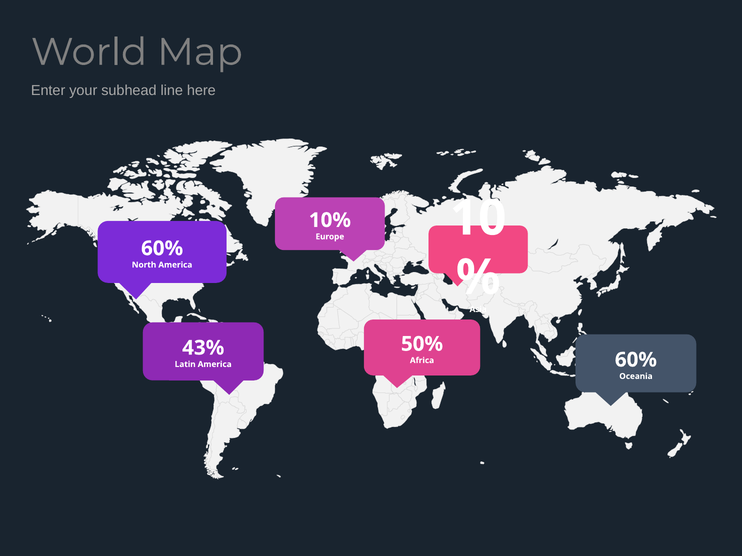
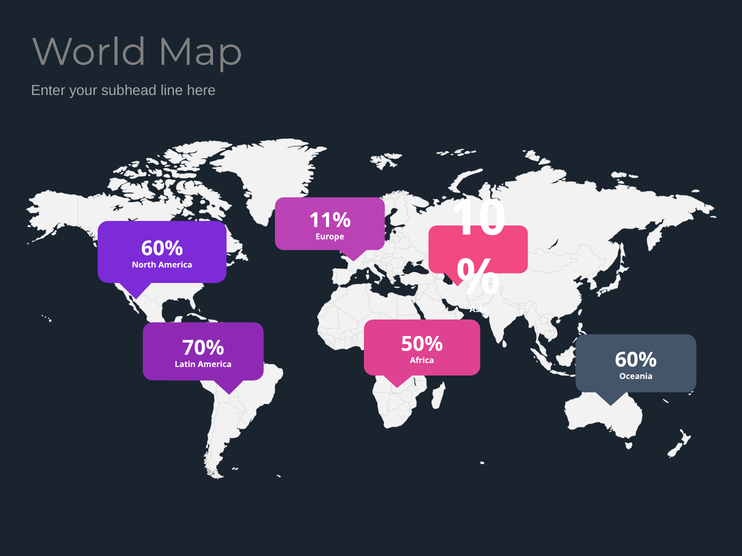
10%: 10% -> 11%
43%: 43% -> 70%
